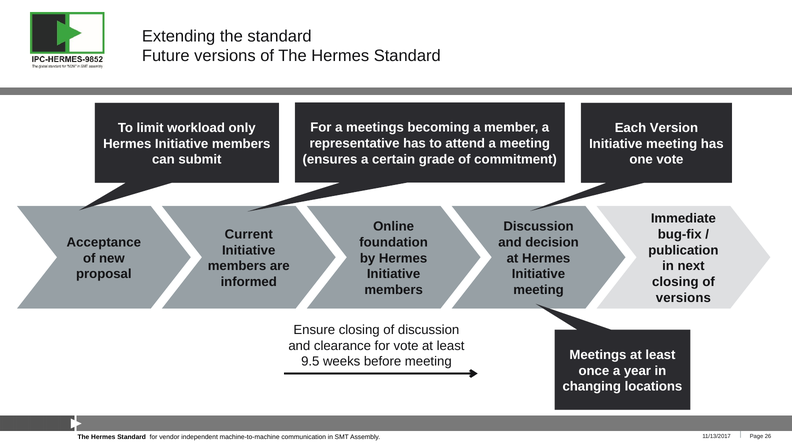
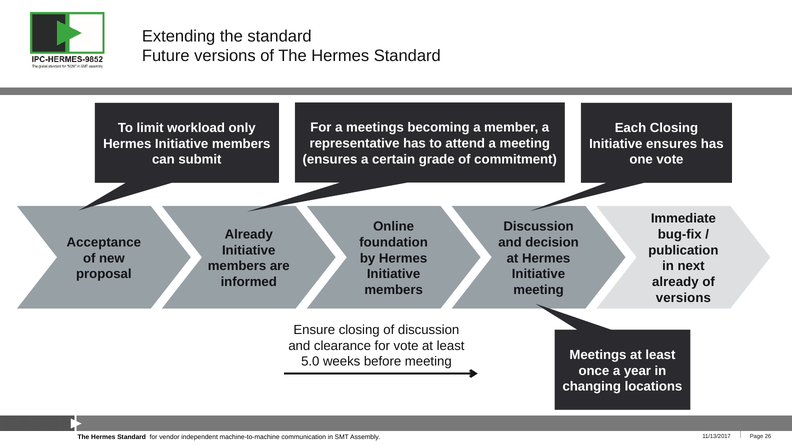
Each Version: Version -> Closing
meeting at (672, 144): meeting -> ensures
Current at (249, 235): Current -> Already
closing at (675, 282): closing -> already
9.5: 9.5 -> 5.0
